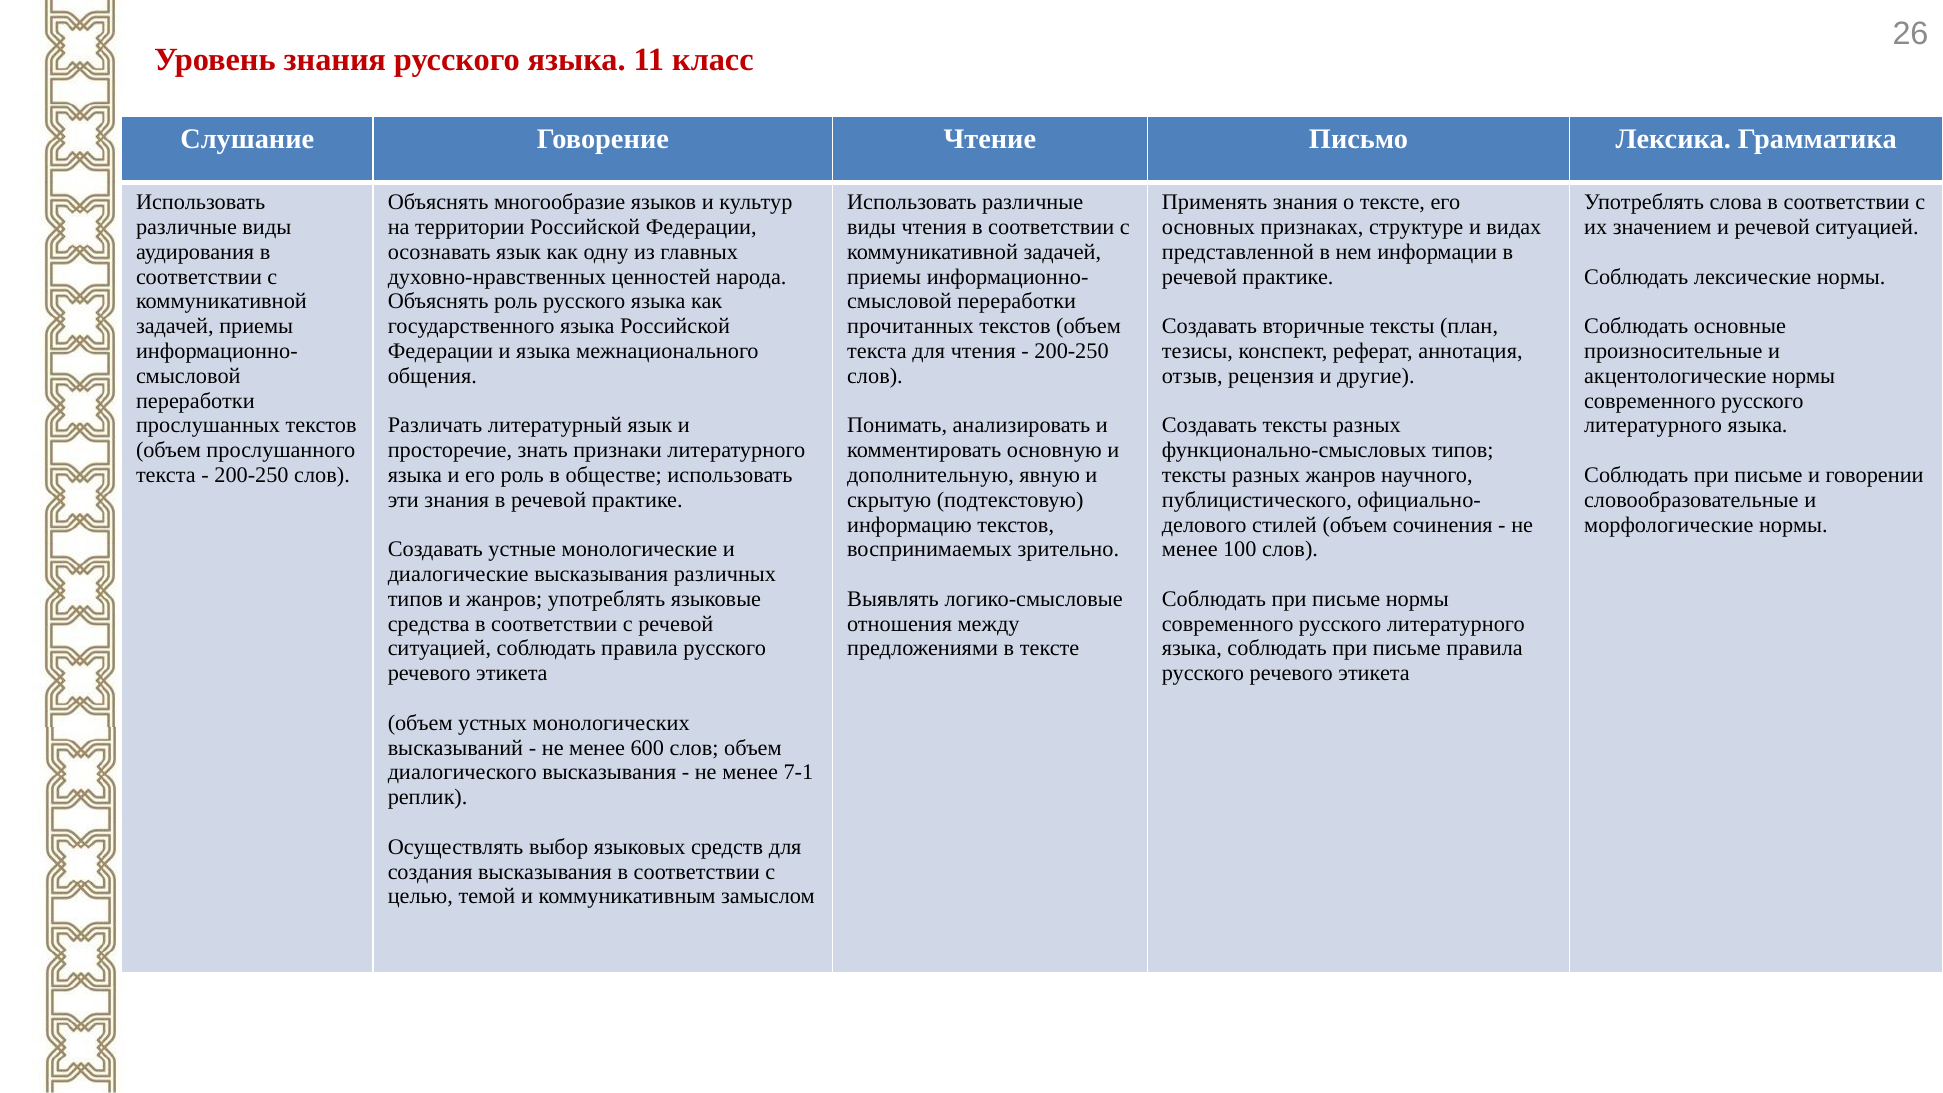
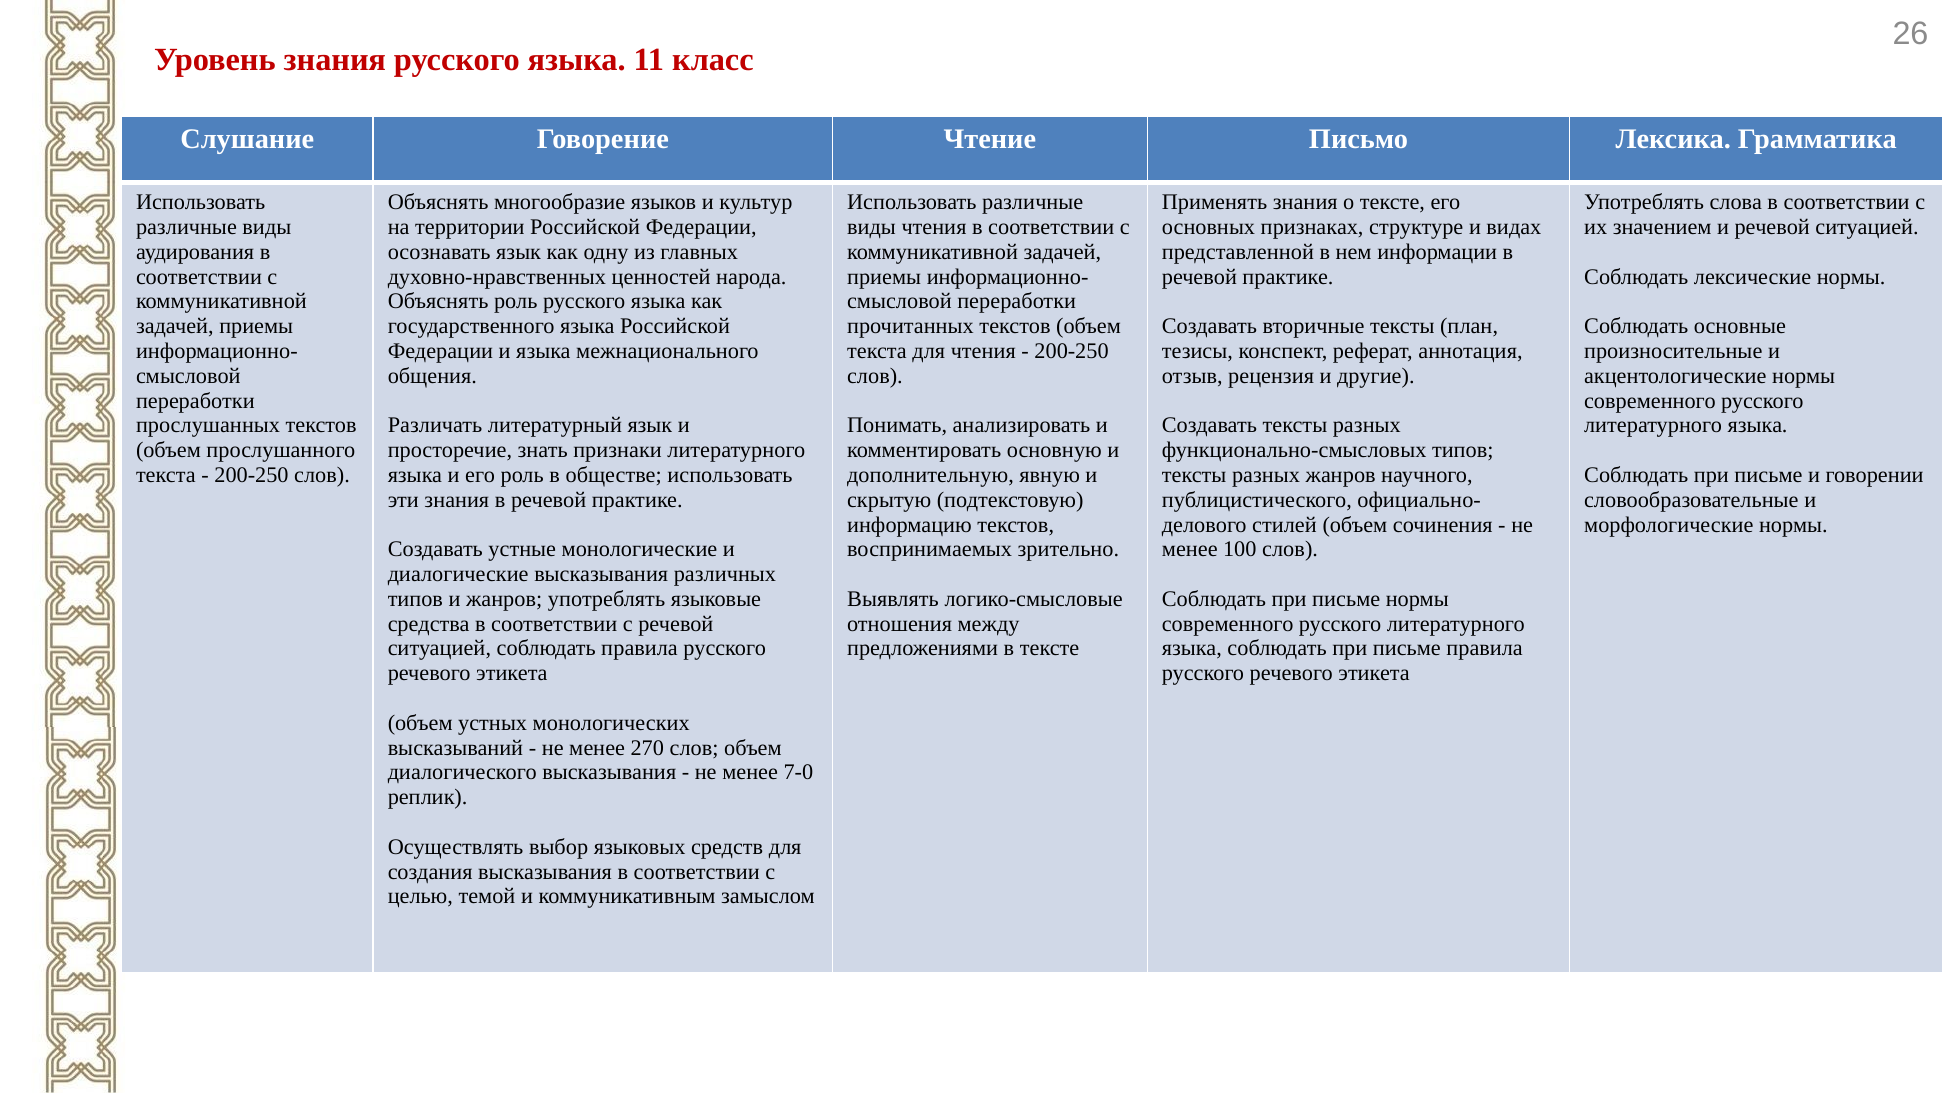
600: 600 -> 270
7-1: 7-1 -> 7-0
